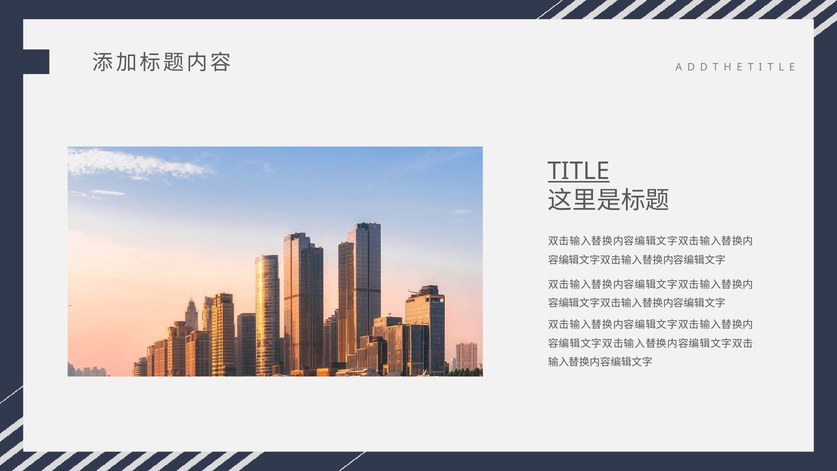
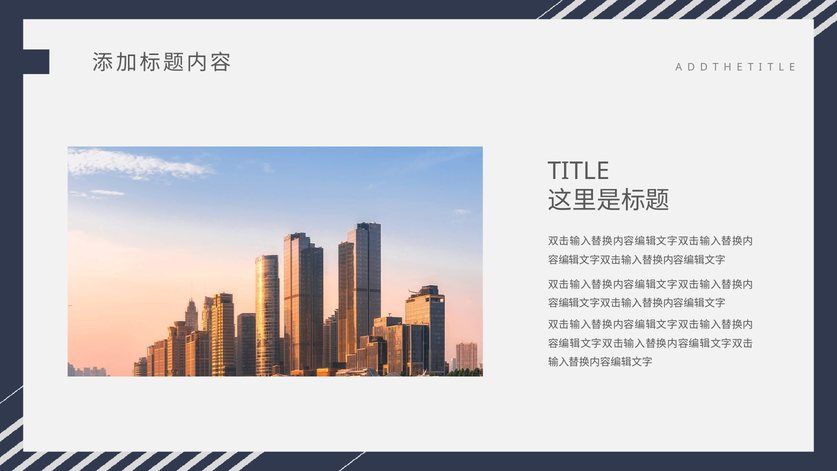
TITLE underline: present -> none
